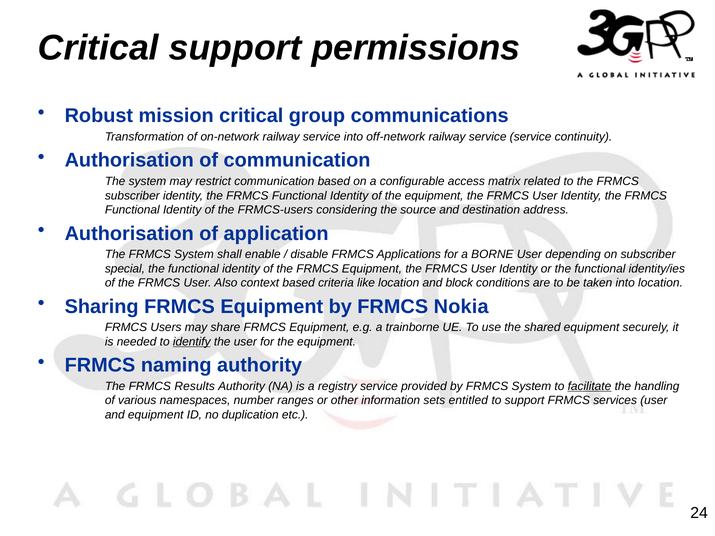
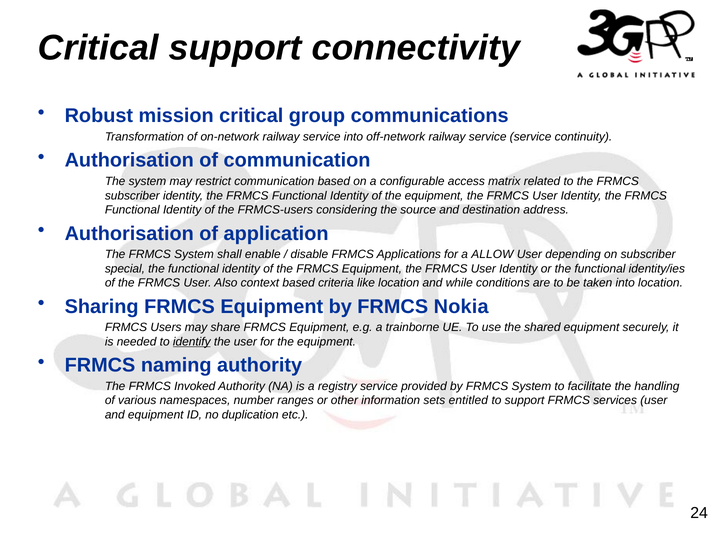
permissions: permissions -> connectivity
BORNE: BORNE -> ALLOW
block: block -> while
Results: Results -> Invoked
facilitate underline: present -> none
